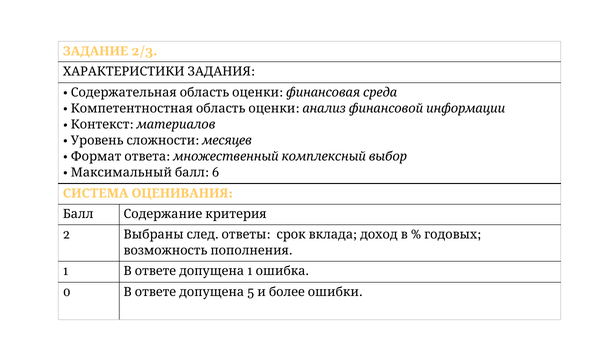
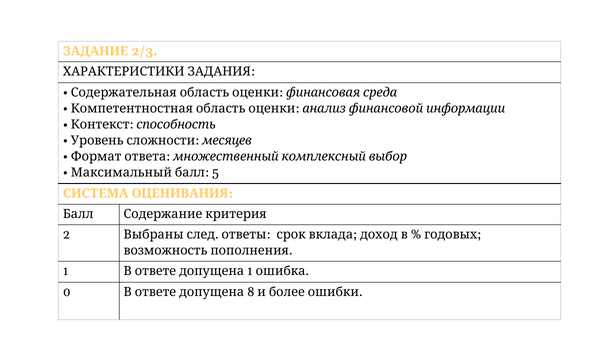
материалов: материалов -> способность
6: 6 -> 5
5: 5 -> 8
